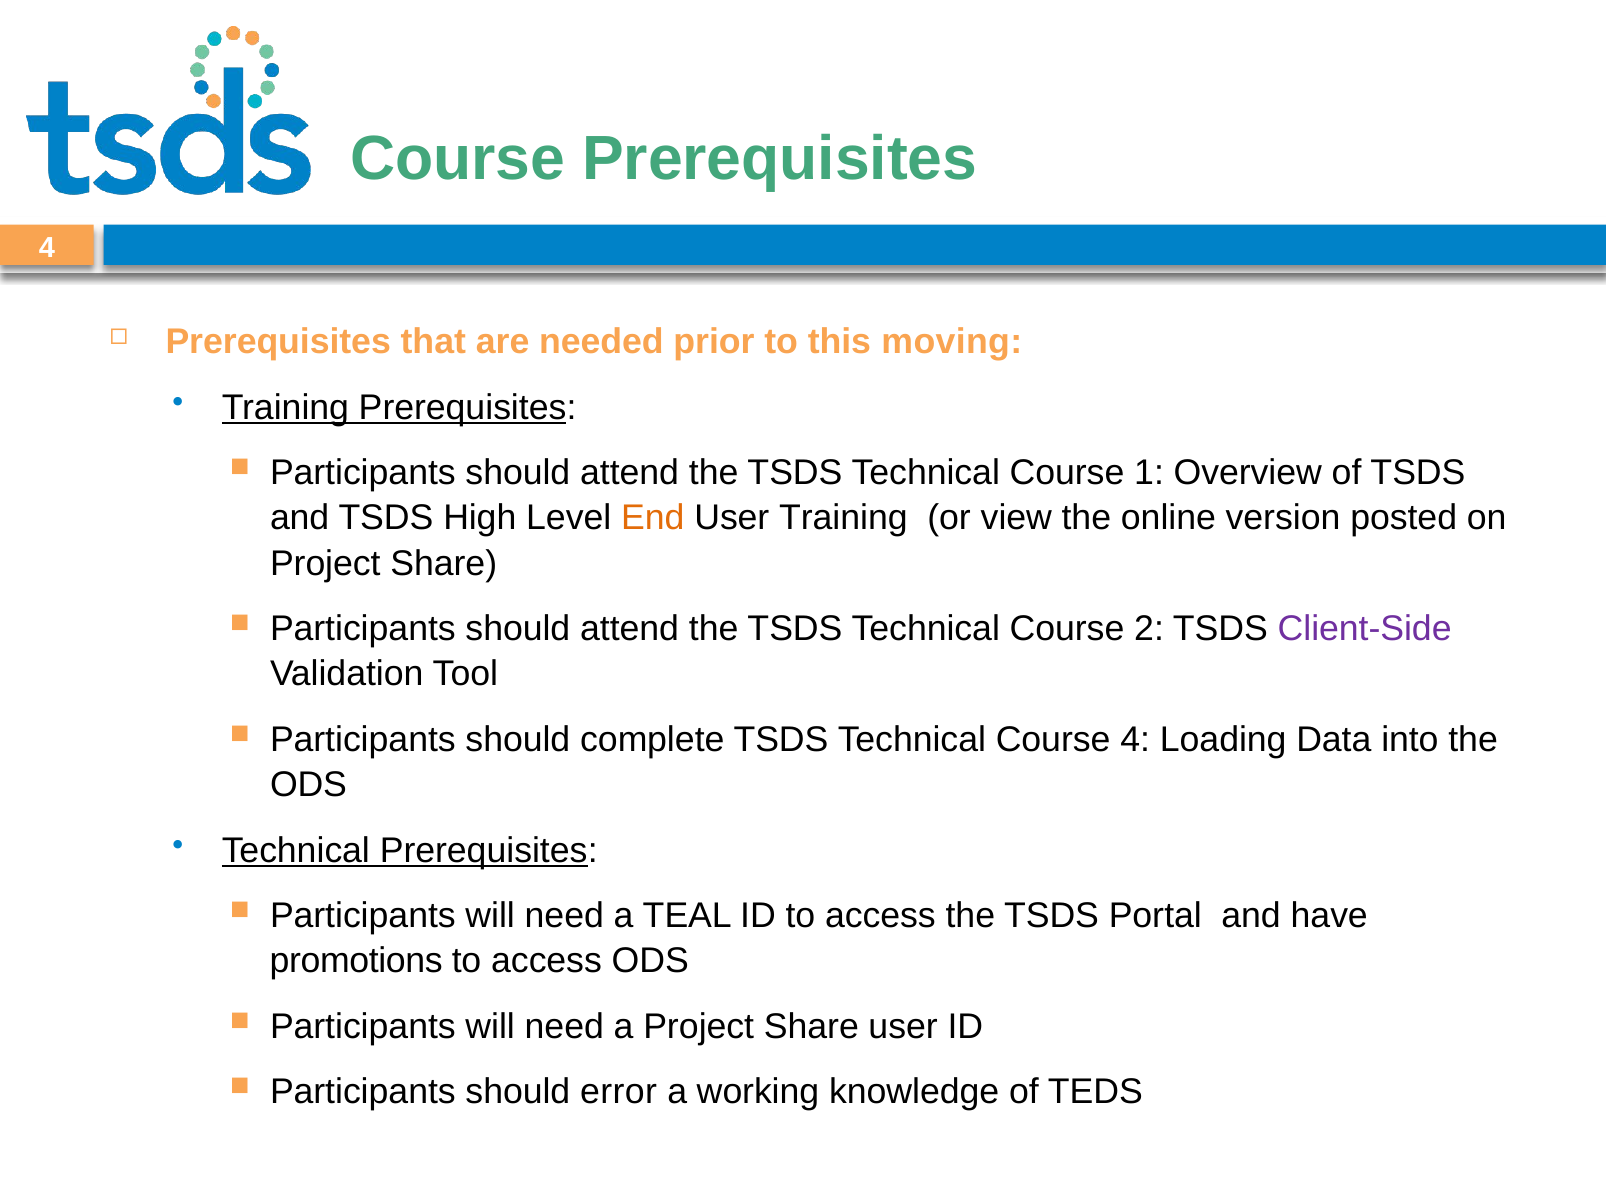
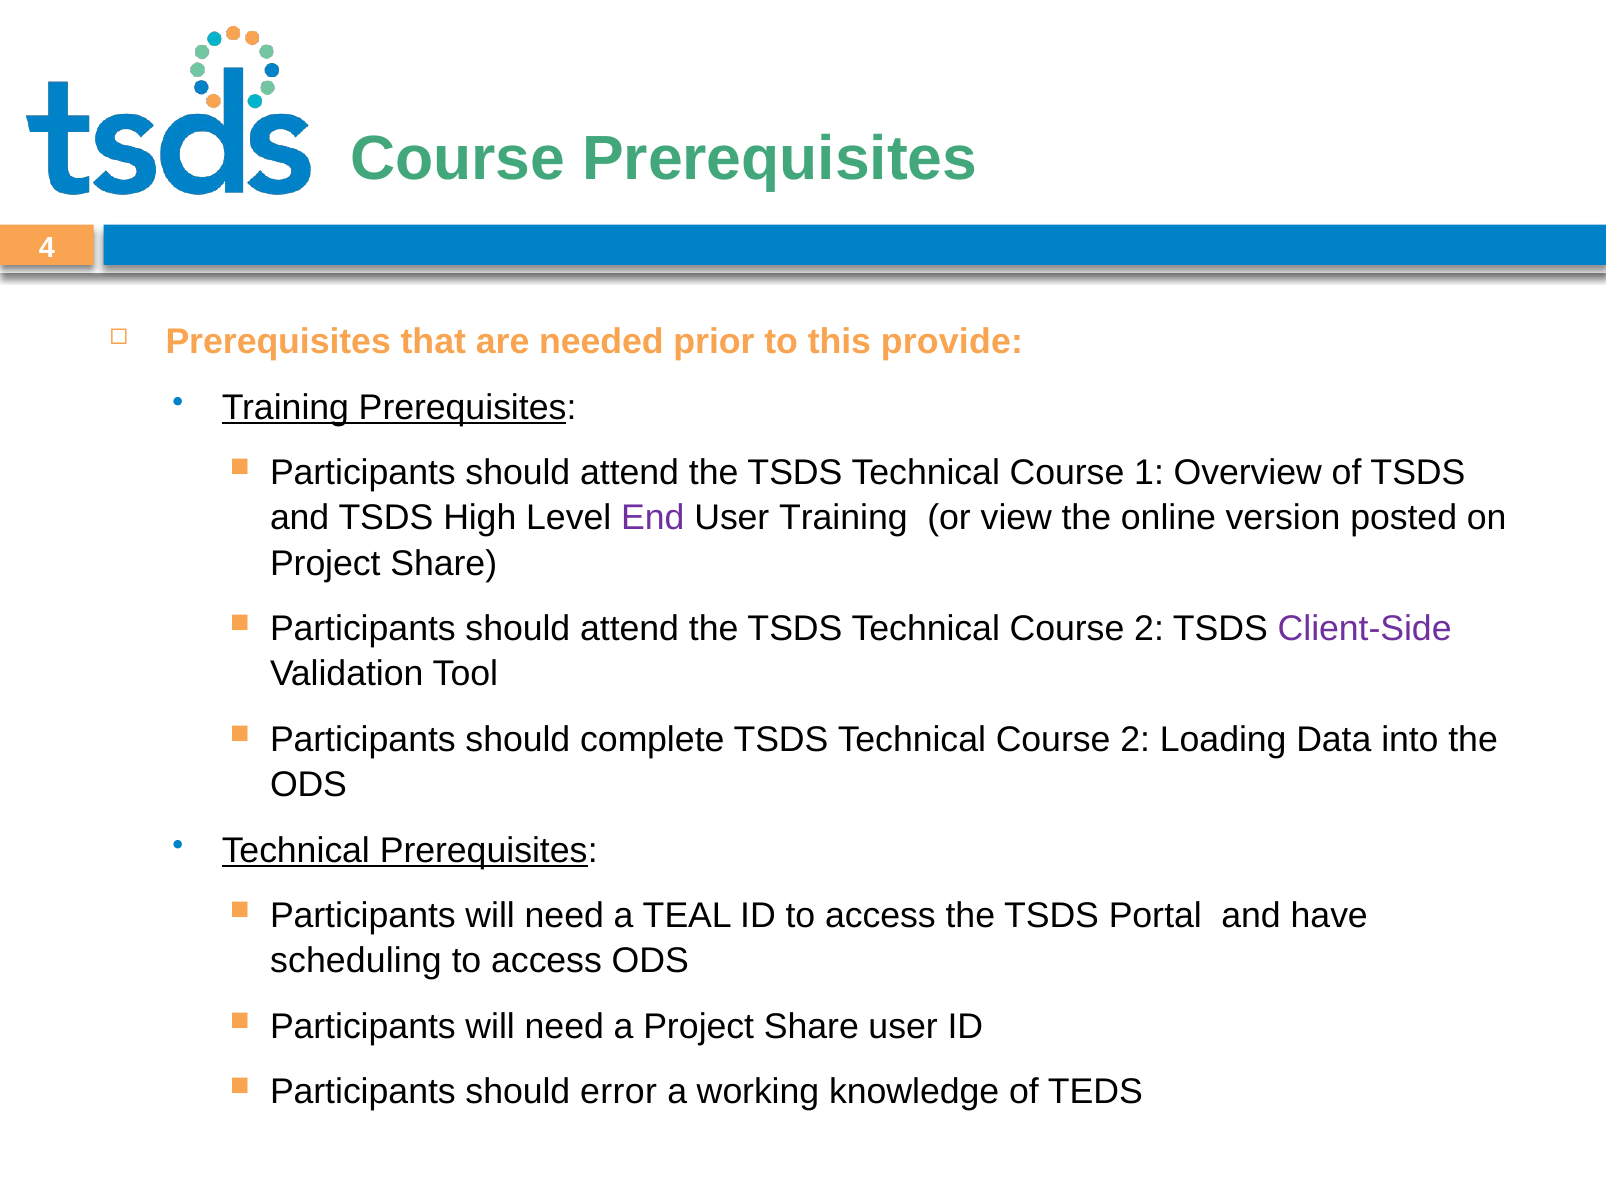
moving: moving -> provide
End colour: orange -> purple
4 at (1135, 740): 4 -> 2
promotions: promotions -> scheduling
